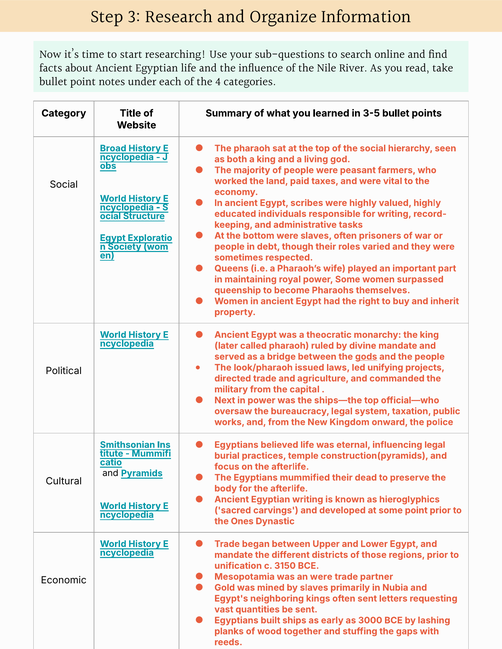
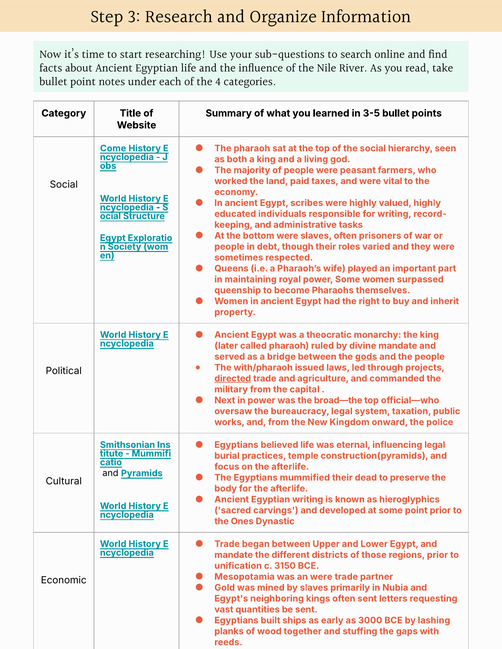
Broad: Broad -> Come
look/pharaoh: look/pharaoh -> with/pharaoh
unifying: unifying -> through
directed underline: none -> present
ships—the: ships—the -> broad—the
